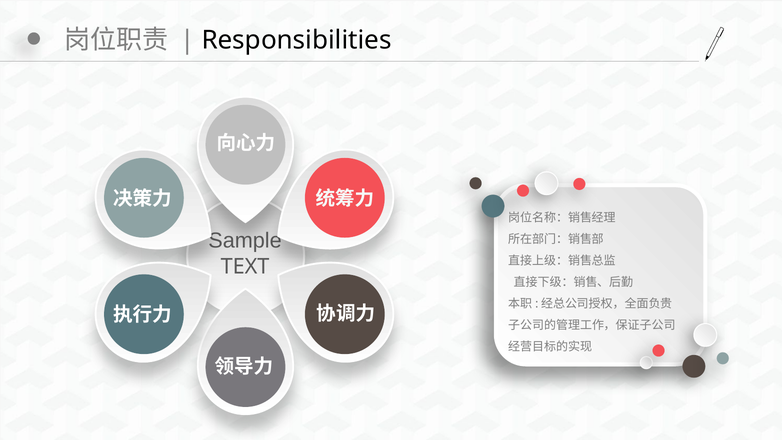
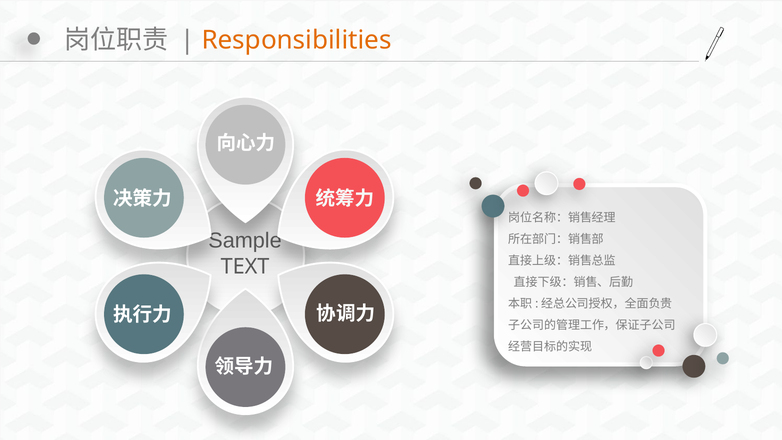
Responsibilities colour: black -> orange
